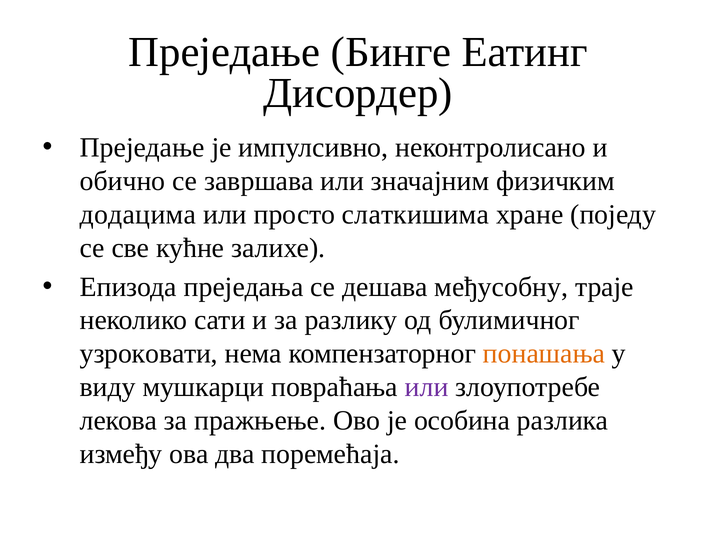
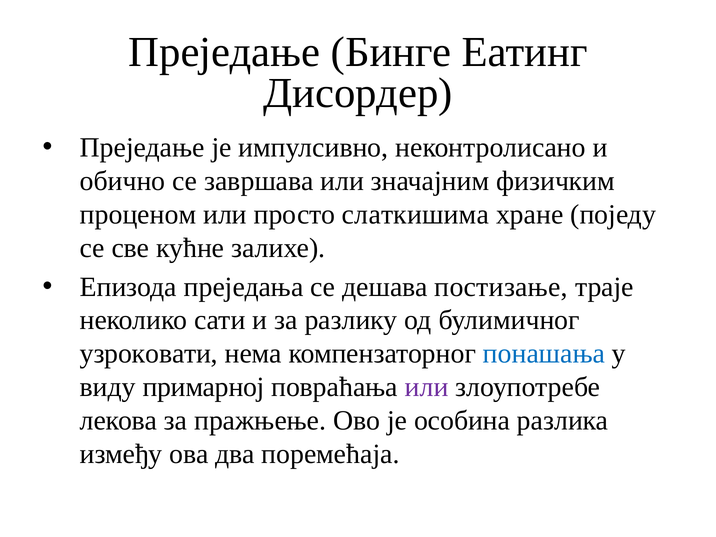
додацима: додацима -> проценом
међусобну: међусобну -> постизање
понашања colour: orange -> blue
мушкарци: мушкарци -> примарној
